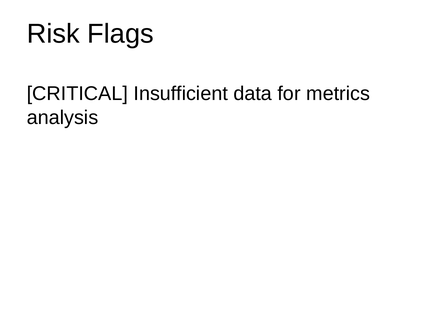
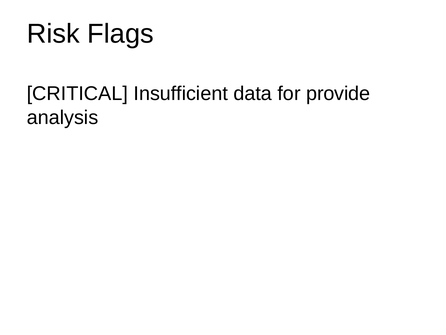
metrics: metrics -> provide
